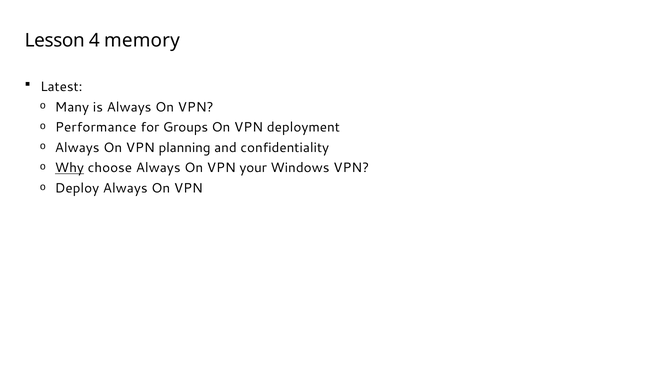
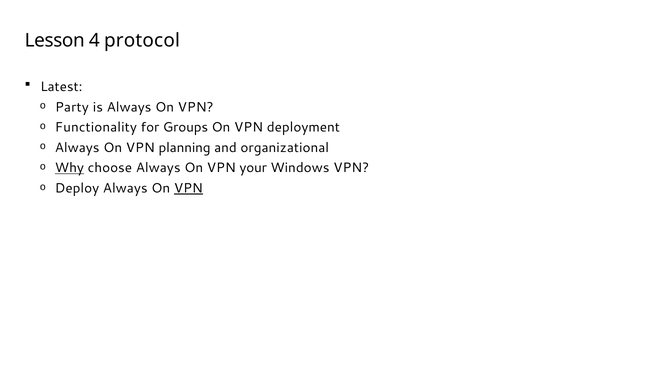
memory: memory -> protocol
Many: Many -> Party
Performance: Performance -> Functionality
confidentiality: confidentiality -> organizational
VPN at (188, 188) underline: none -> present
